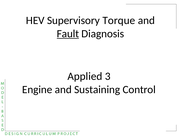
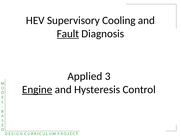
Torque: Torque -> Cooling
Engine underline: none -> present
Sustaining: Sustaining -> Hysteresis
